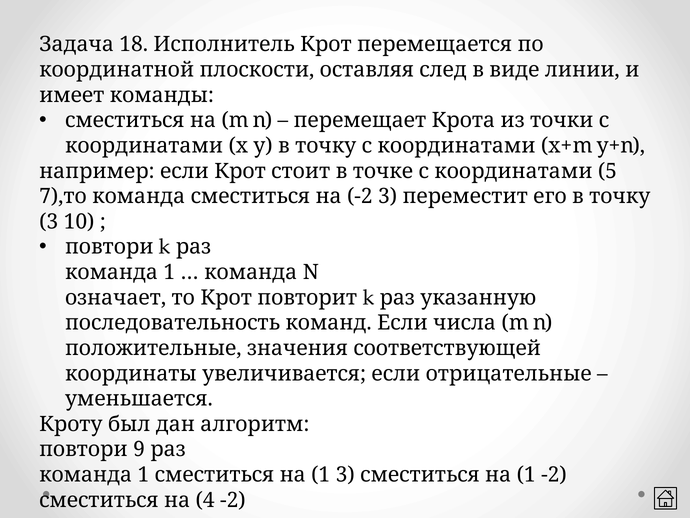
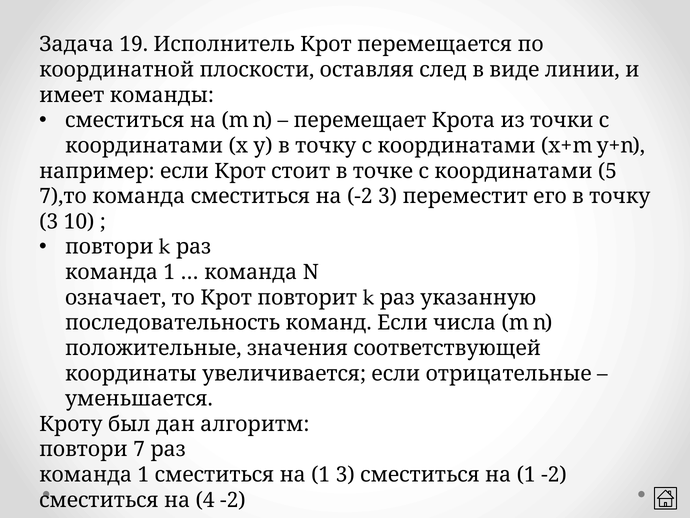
18: 18 -> 19
9: 9 -> 7
